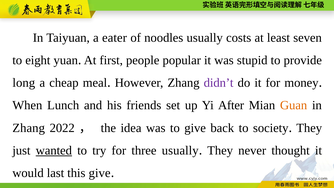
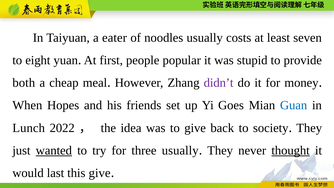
long: long -> both
Lunch: Lunch -> Hopes
After: After -> Goes
Guan colour: orange -> blue
Zhang at (29, 128): Zhang -> Lunch
thought underline: none -> present
